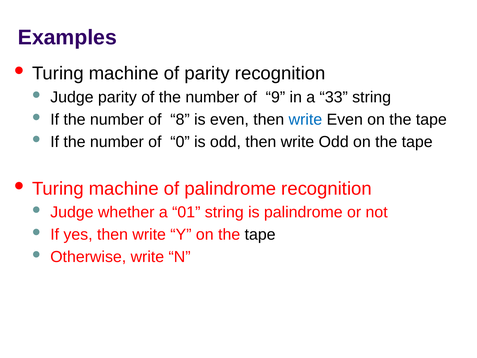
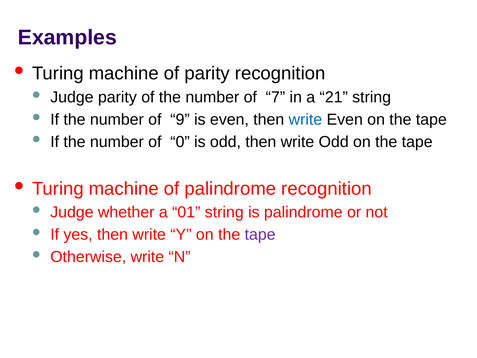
9: 9 -> 7
33: 33 -> 21
8: 8 -> 9
tape at (260, 234) colour: black -> purple
